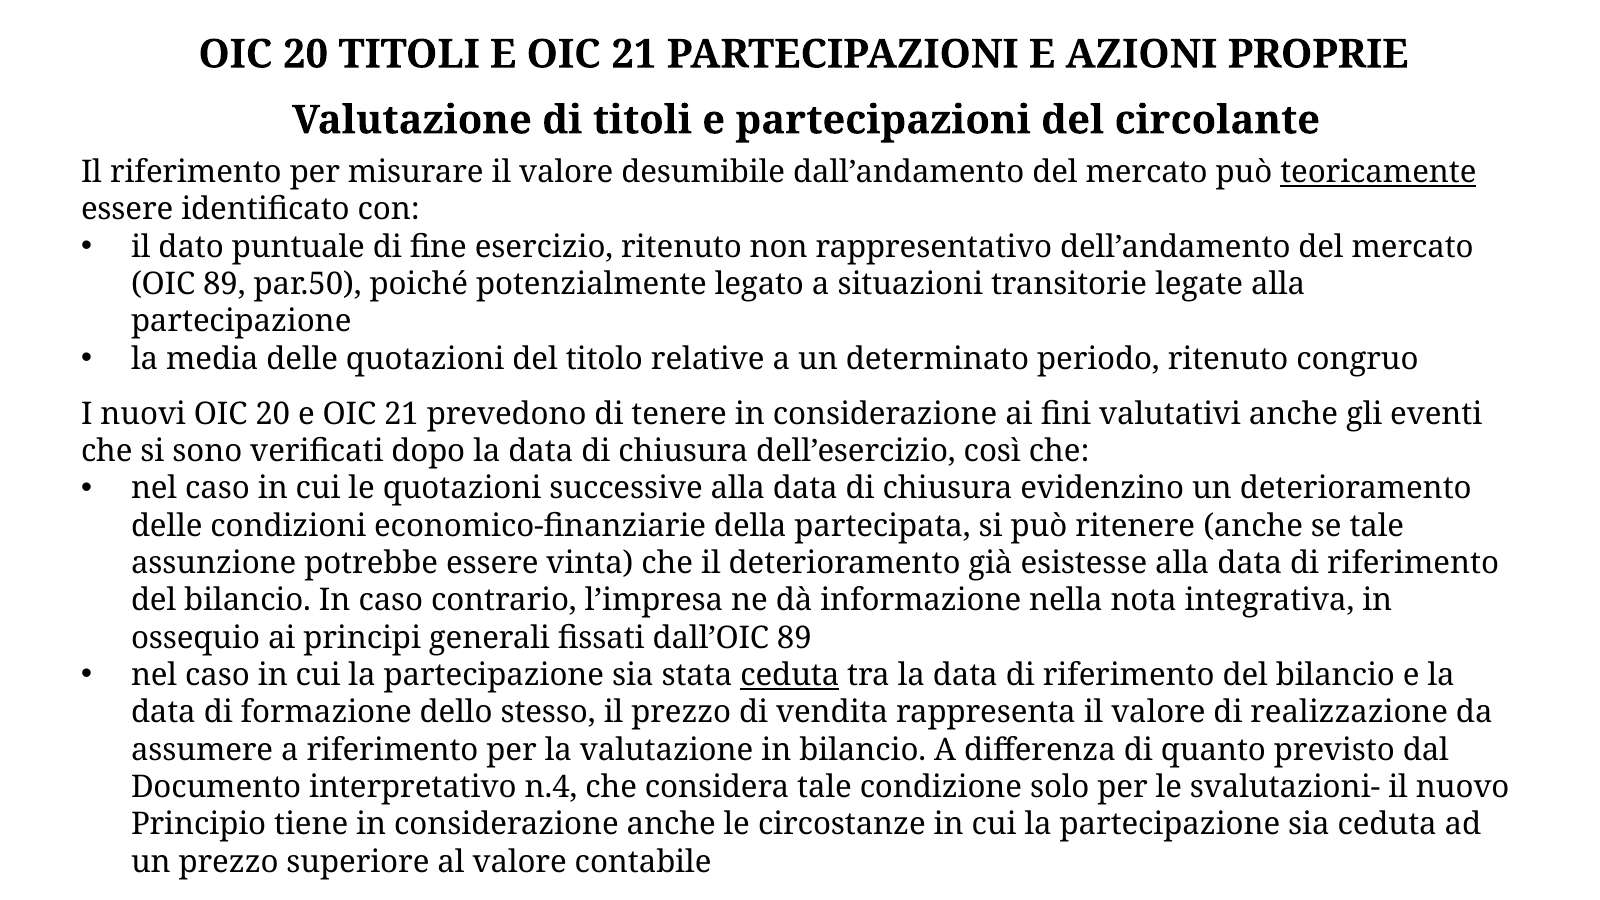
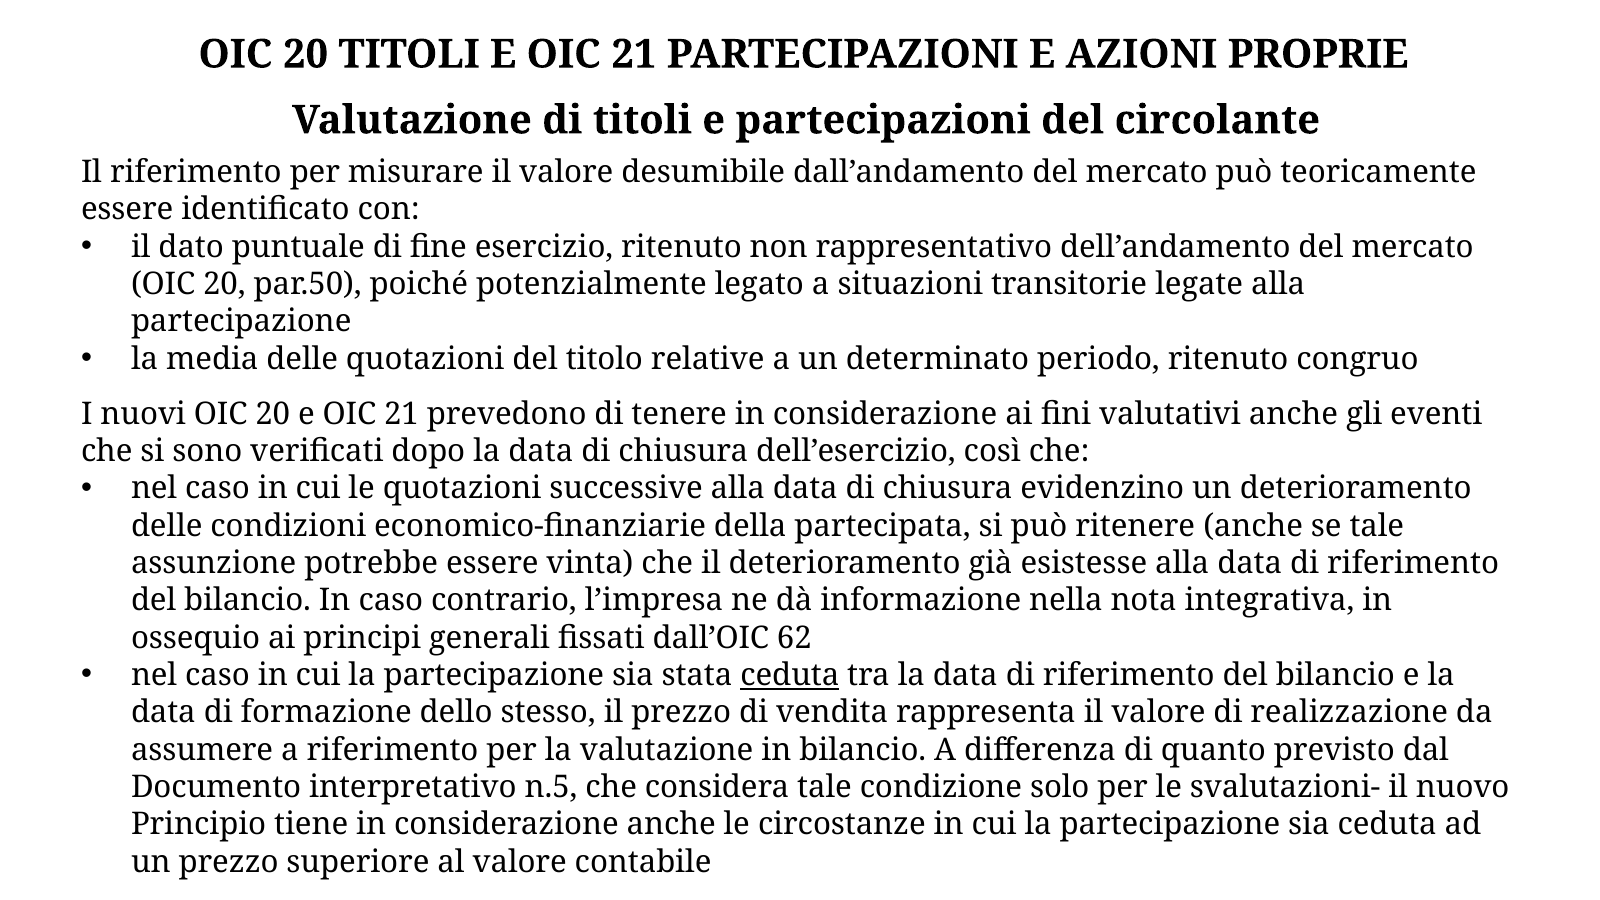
teoricamente underline: present -> none
89 at (224, 284): 89 -> 20
dall’OIC 89: 89 -> 62
n.4: n.4 -> n.5
